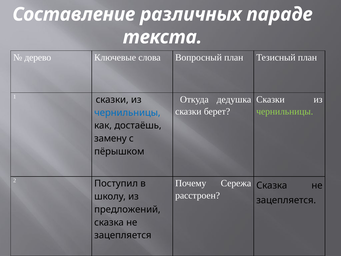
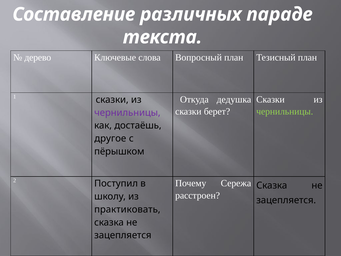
чернильницы at (127, 113) colour: blue -> purple
замену: замену -> другое
предложений: предложений -> практиковать
